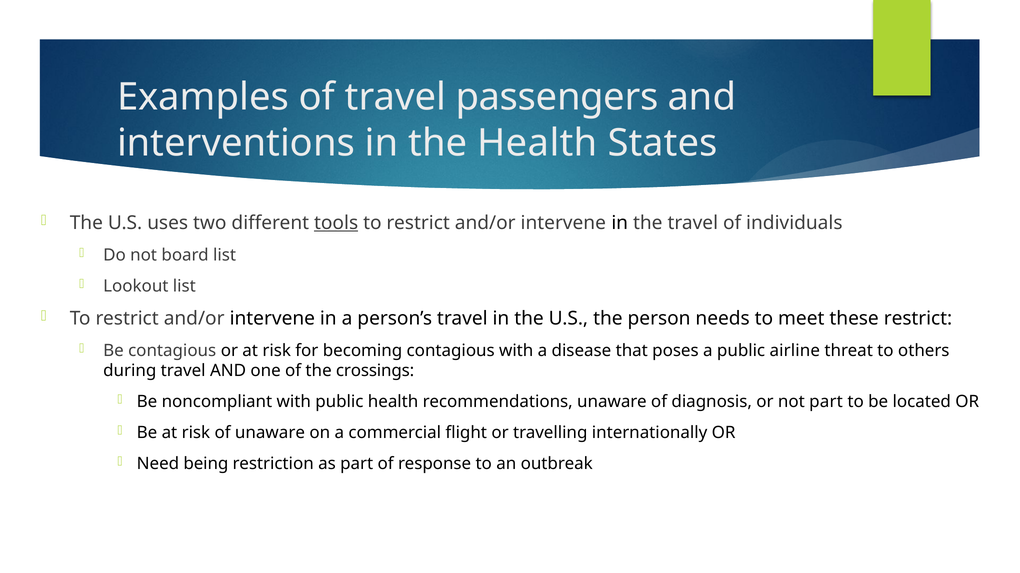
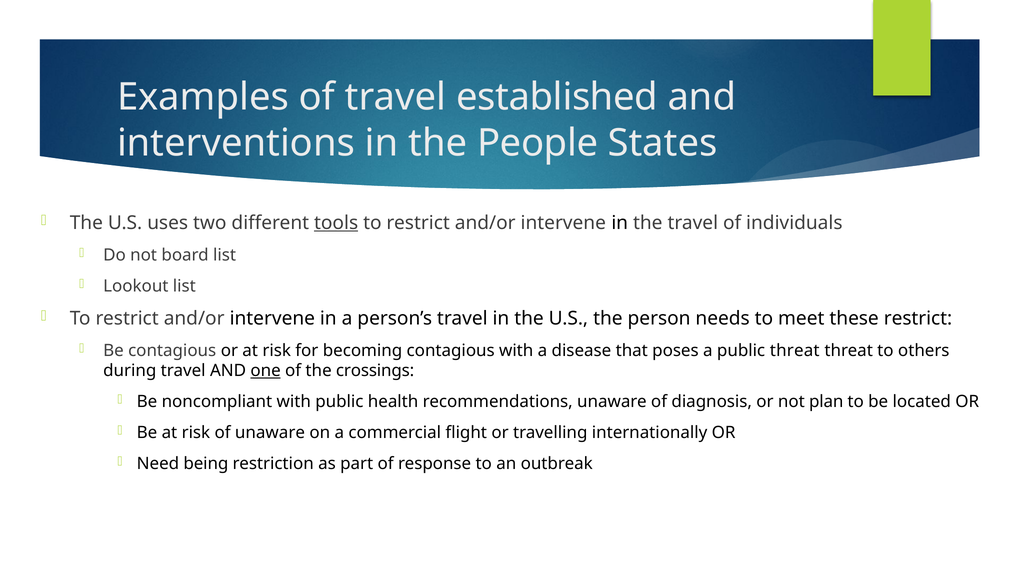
passengers: passengers -> established
the Health: Health -> People
public airline: airline -> threat
one underline: none -> present
not part: part -> plan
